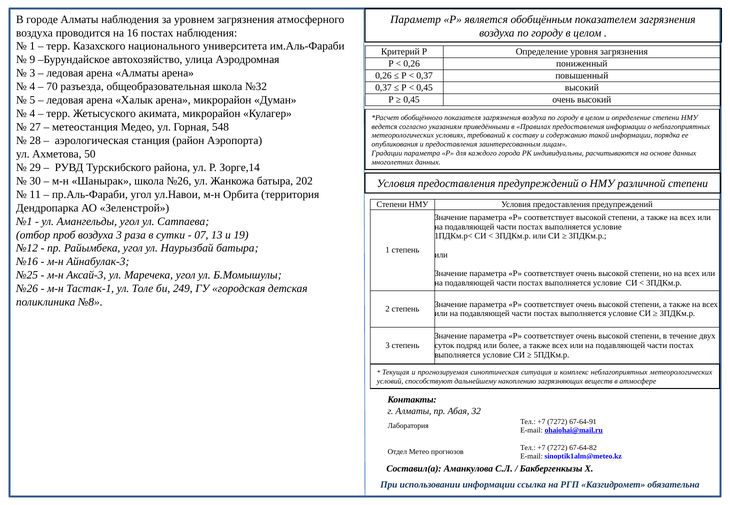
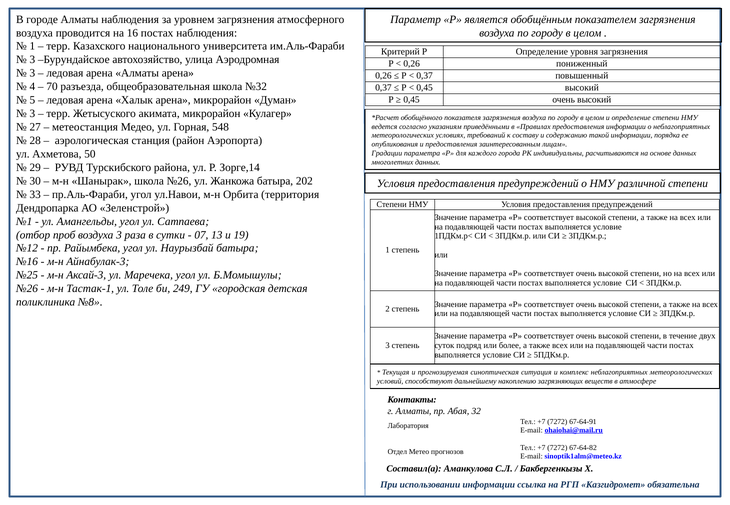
9 at (32, 60): 9 -> 3
4 at (32, 114): 4 -> 3
11: 11 -> 33
